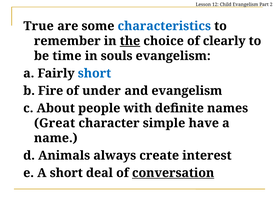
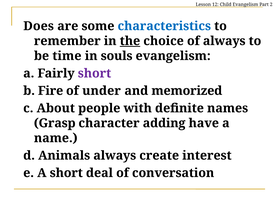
True: True -> Does
of clearly: clearly -> always
short at (94, 73) colour: blue -> purple
and evangelism: evangelism -> memorized
Great: Great -> Grasp
simple: simple -> adding
conversation underline: present -> none
